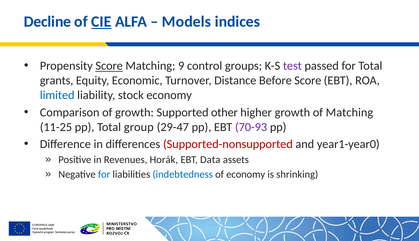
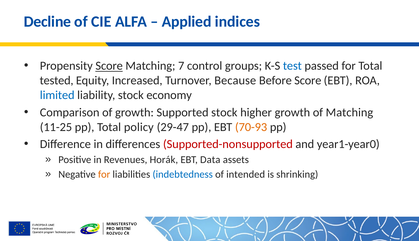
CIE underline: present -> none
Models: Models -> Applied
9: 9 -> 7
test colour: purple -> blue
grants: grants -> tested
Economic: Economic -> Increased
Distance: Distance -> Because
Supported other: other -> stock
group: group -> policy
70-93 colour: purple -> orange
for at (104, 175) colour: blue -> orange
of economy: economy -> intended
